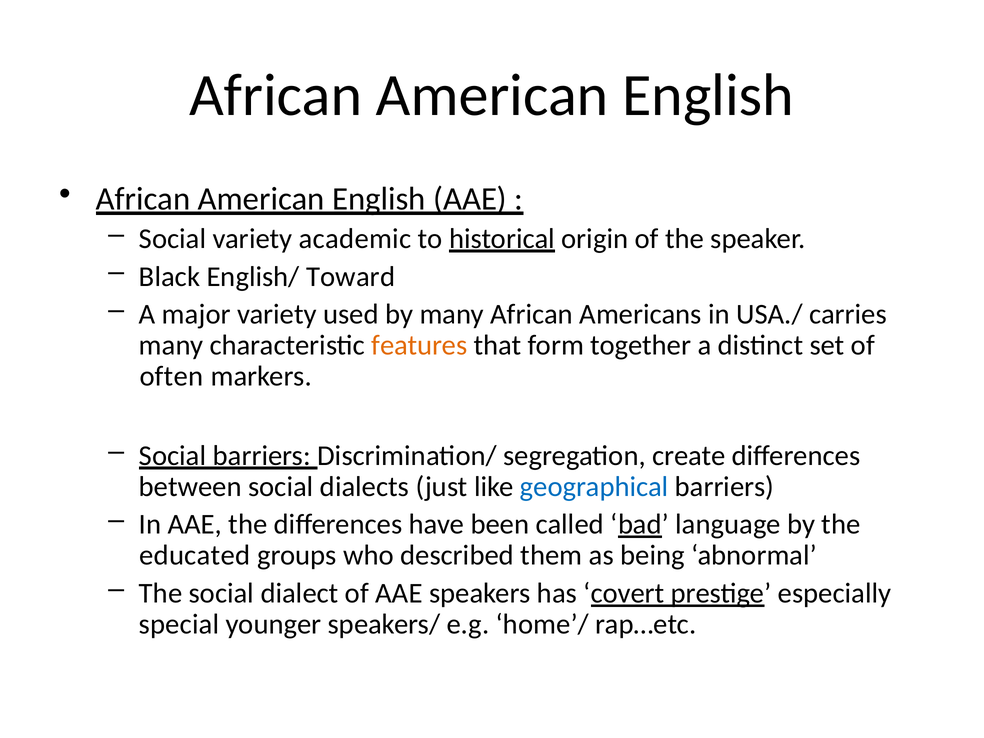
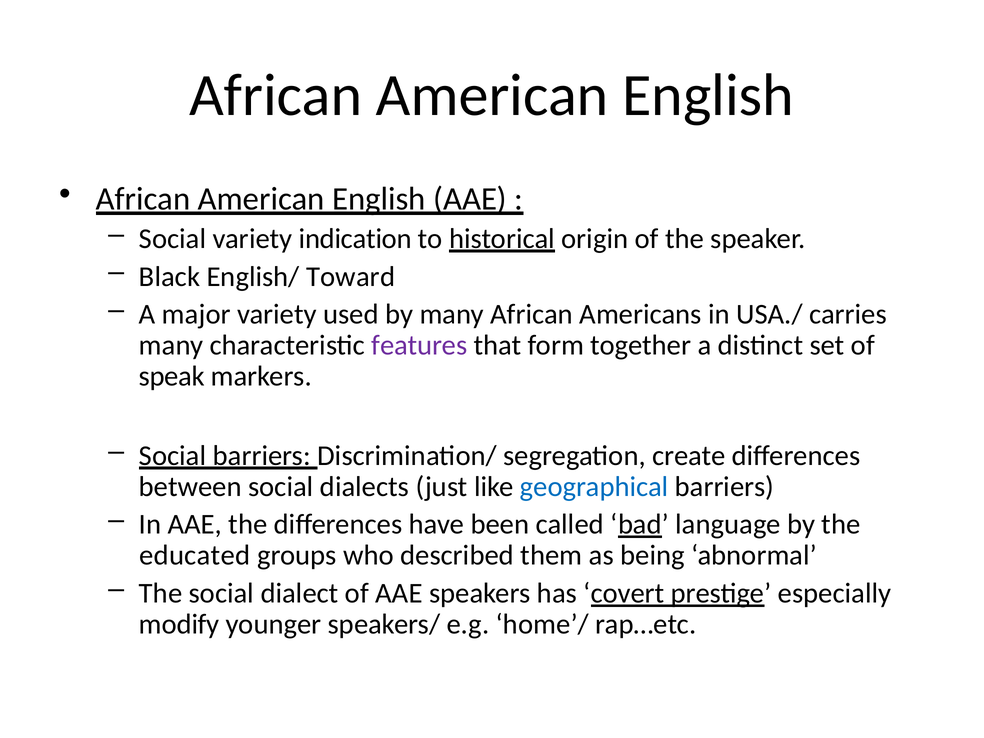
academic: academic -> indication
features colour: orange -> purple
often: often -> speak
special: special -> modify
